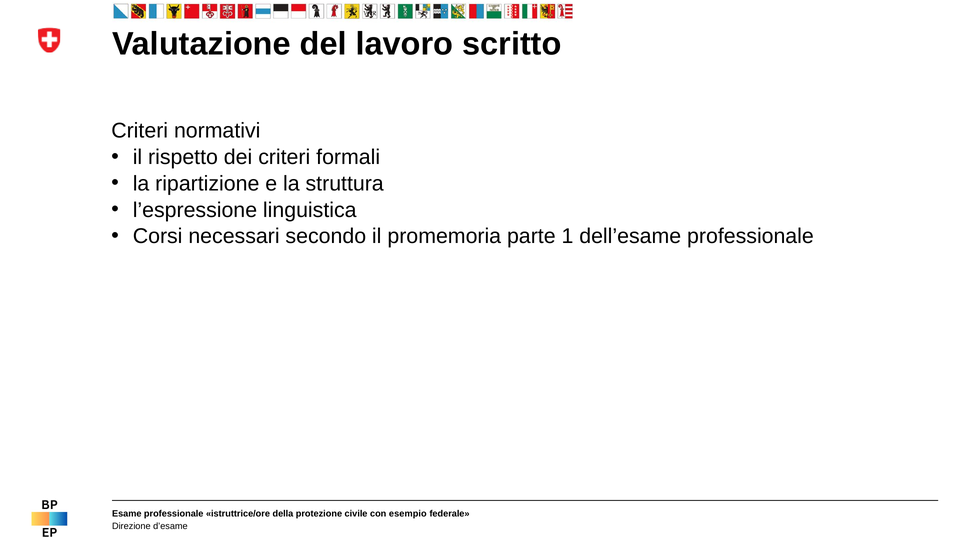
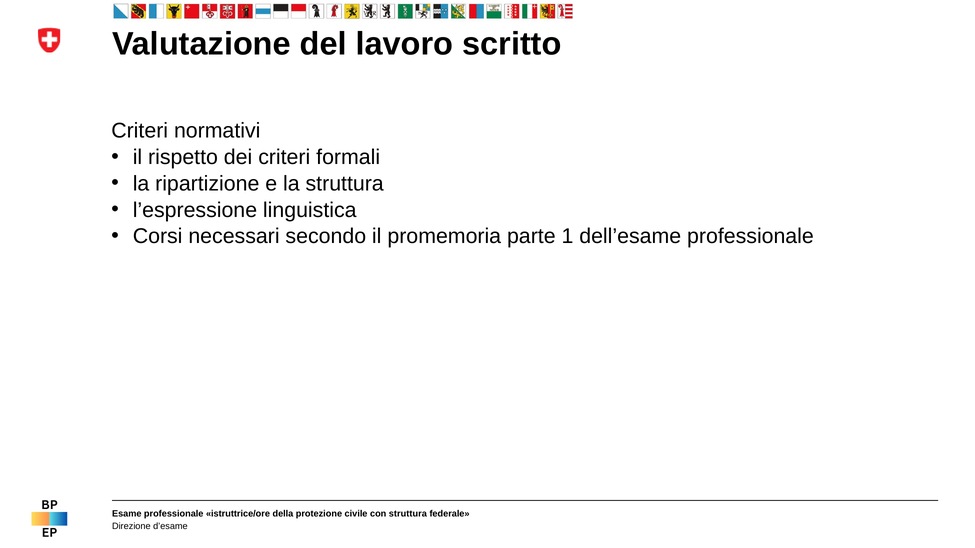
con esempio: esempio -> struttura
